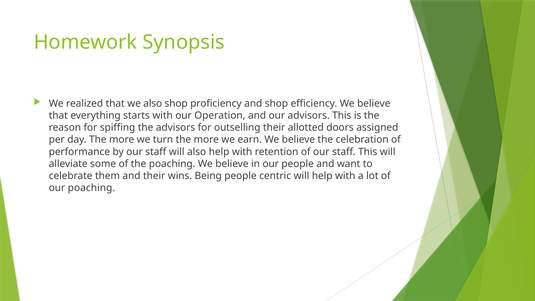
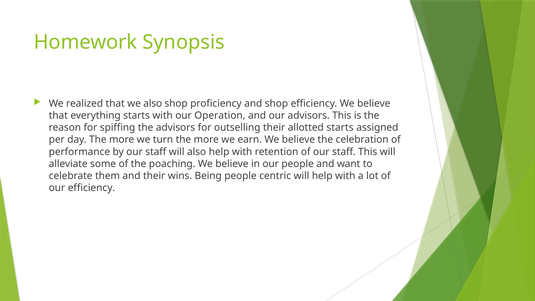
allotted doors: doors -> starts
our poaching: poaching -> efficiency
